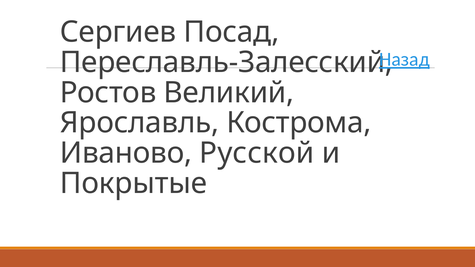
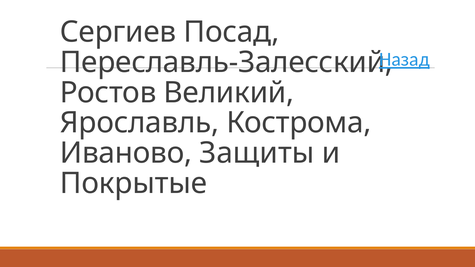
Русской: Русской -> Защиты
